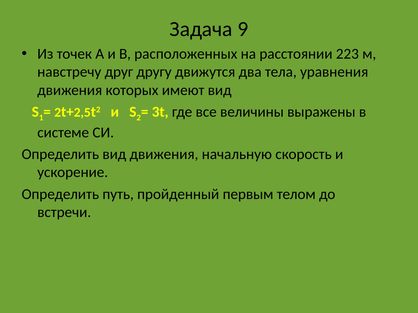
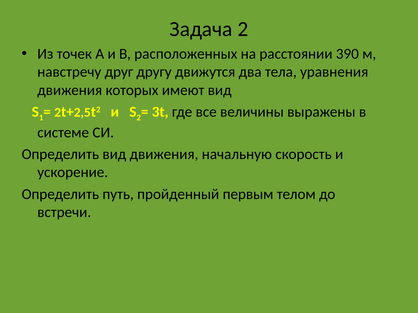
Задача 9: 9 -> 2
223: 223 -> 390
